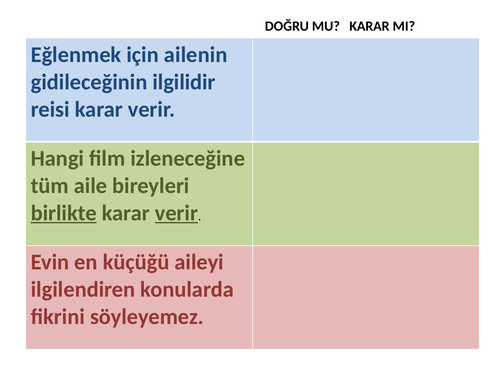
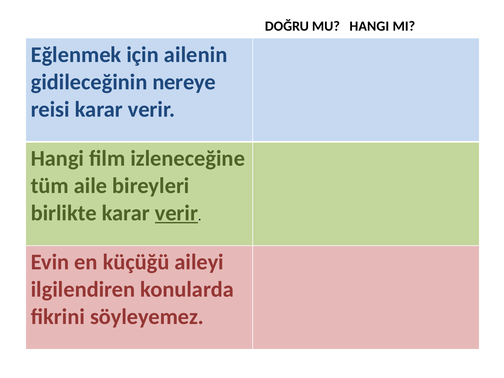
MU KARAR: KARAR -> HANGI
ilgilidir: ilgilidir -> nereye
birlikte underline: present -> none
